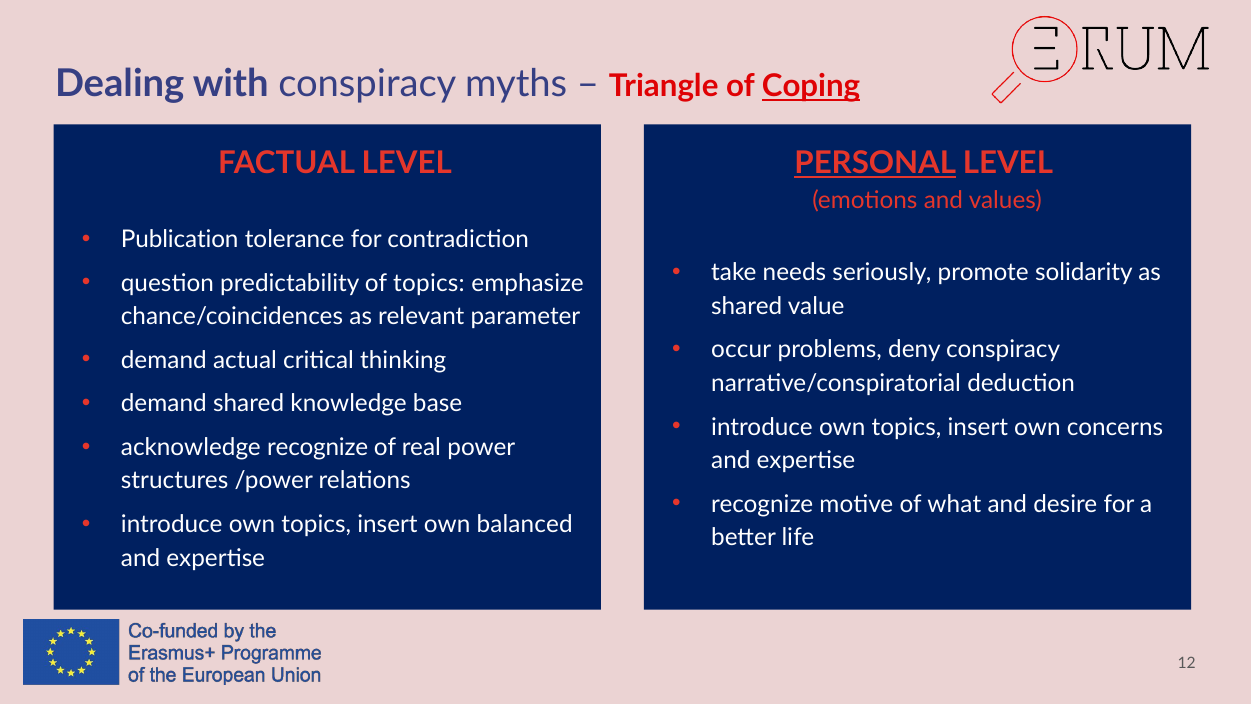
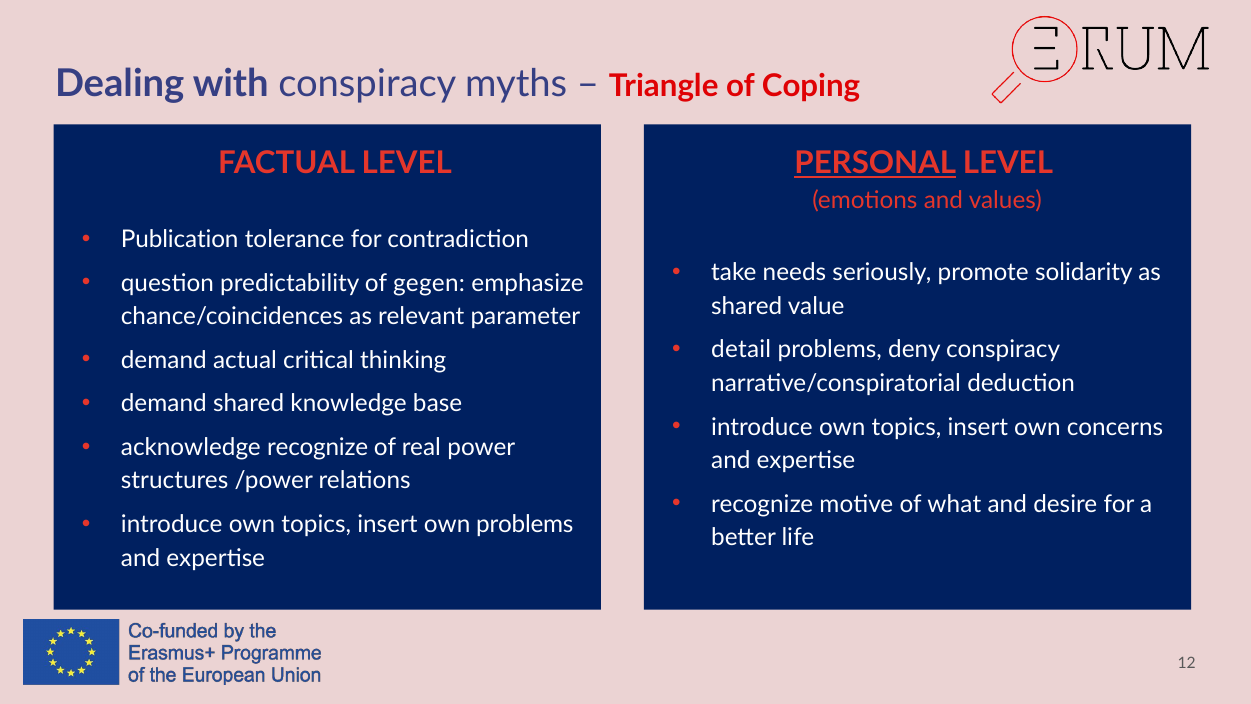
Coping underline: present -> none
of topics: topics -> gegen
occur: occur -> detail
own balanced: balanced -> problems
